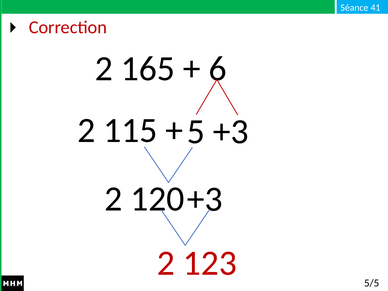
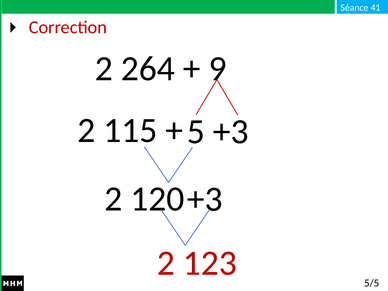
165: 165 -> 264
6: 6 -> 9
